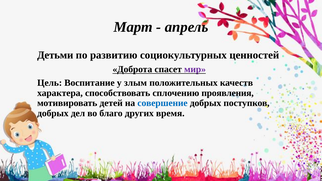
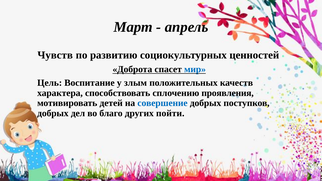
Детьми: Детьми -> Чувств
мир colour: purple -> blue
время: время -> пойти
